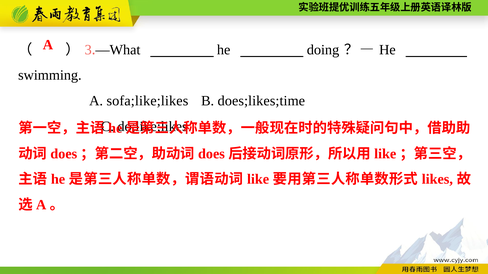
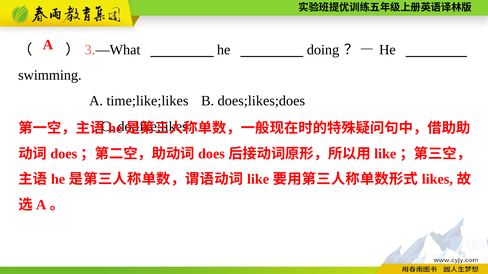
sofa;like;likes: sofa;like;likes -> time;like;likes
does;likes;time: does;likes;time -> does;likes;does
